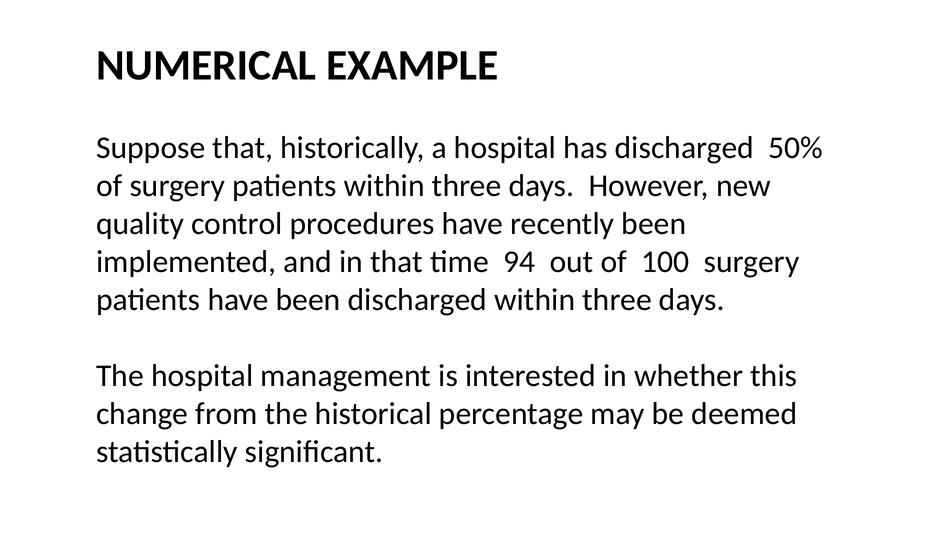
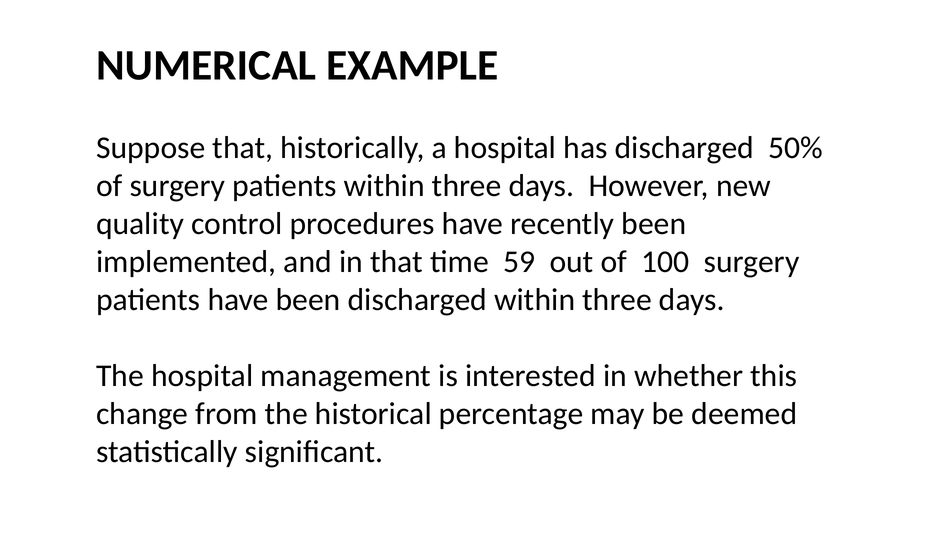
94: 94 -> 59
